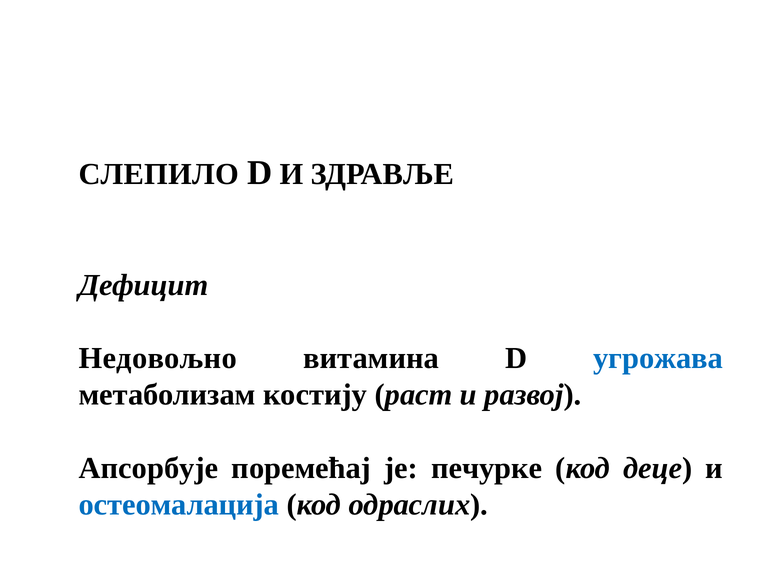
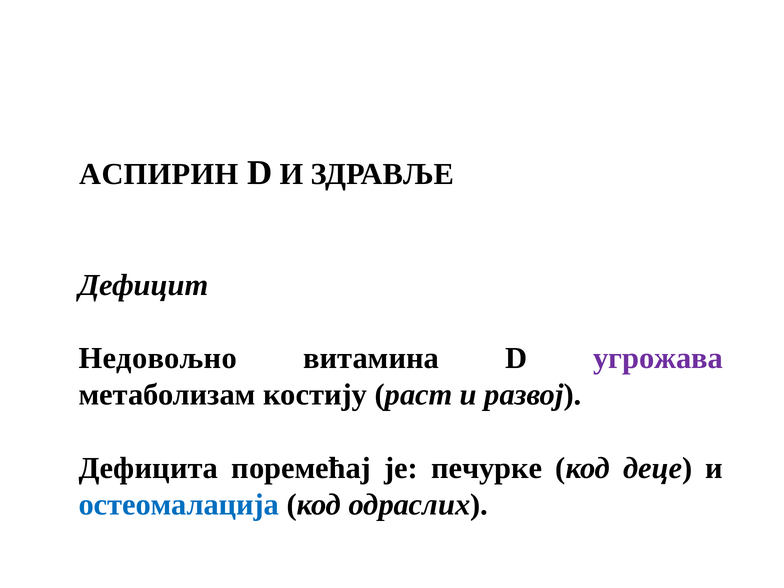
СЛЕПИЛО: СЛЕПИЛО -> АСПИРИН
угрожава colour: blue -> purple
Апсорбује: Апсорбује -> Дефицита
